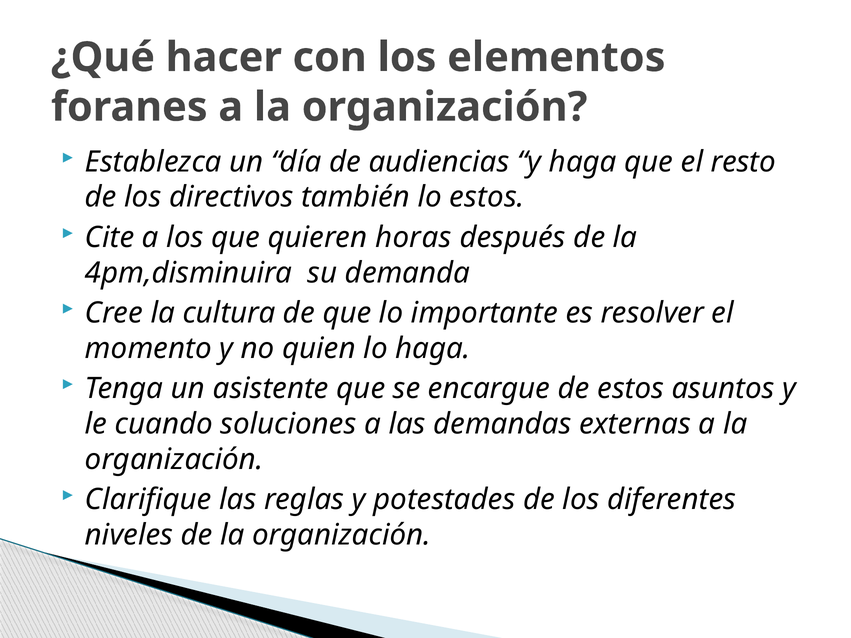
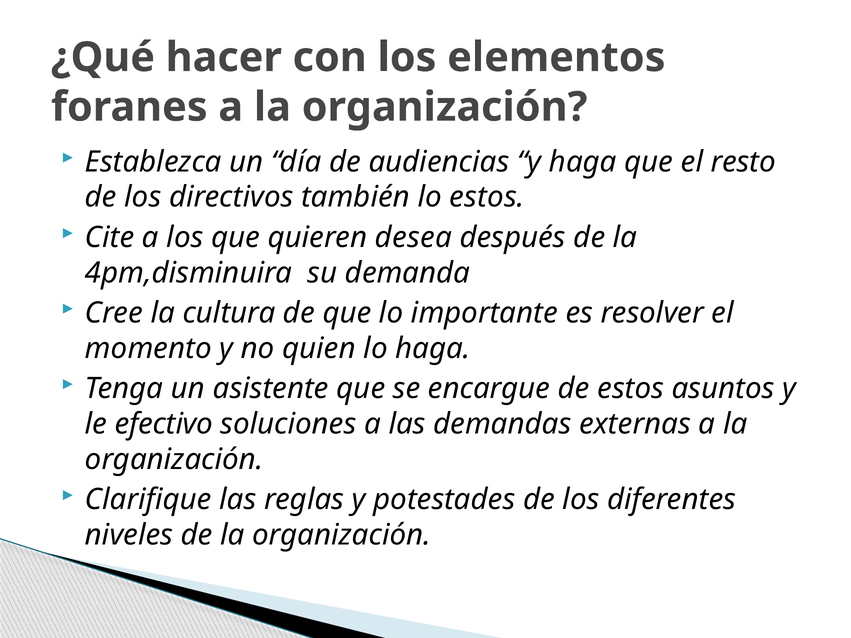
horas: horas -> desea
cuando: cuando -> efectivo
